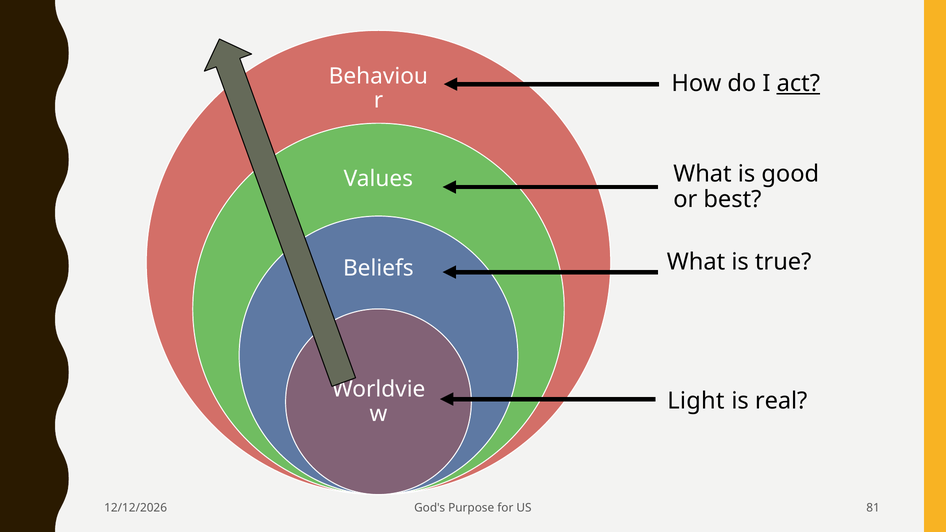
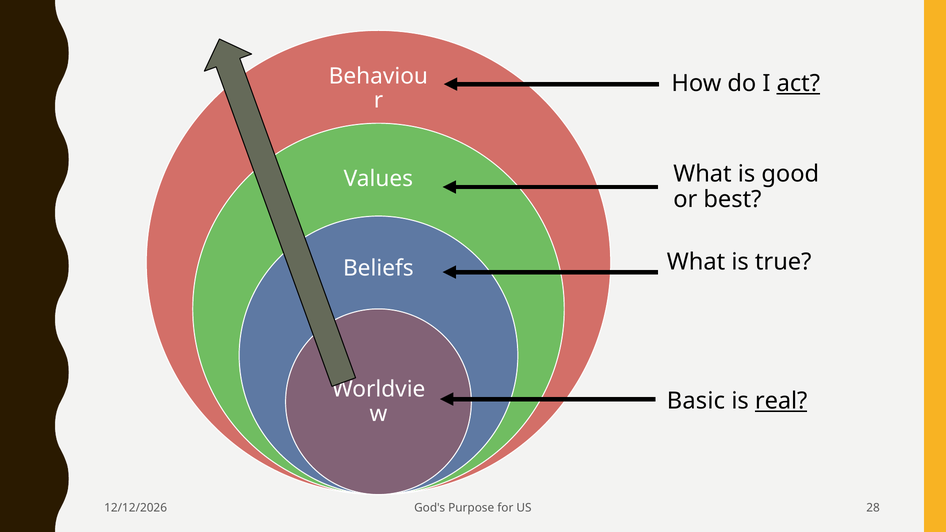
Light: Light -> Basic
real underline: none -> present
81: 81 -> 28
